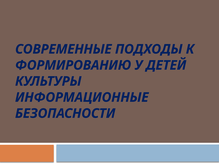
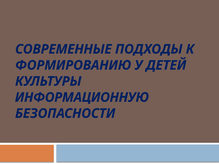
ИНФОРМАЦИОННЫЕ: ИНФОРМАЦИОННЫЕ -> ИНФОРМАЦИОННУЮ
